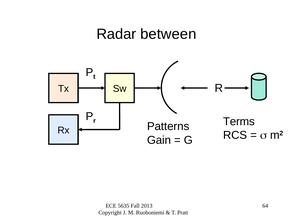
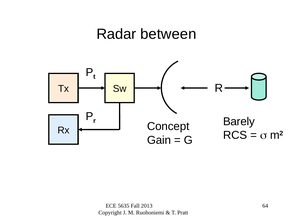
Terms: Terms -> Barely
Patterns: Patterns -> Concept
